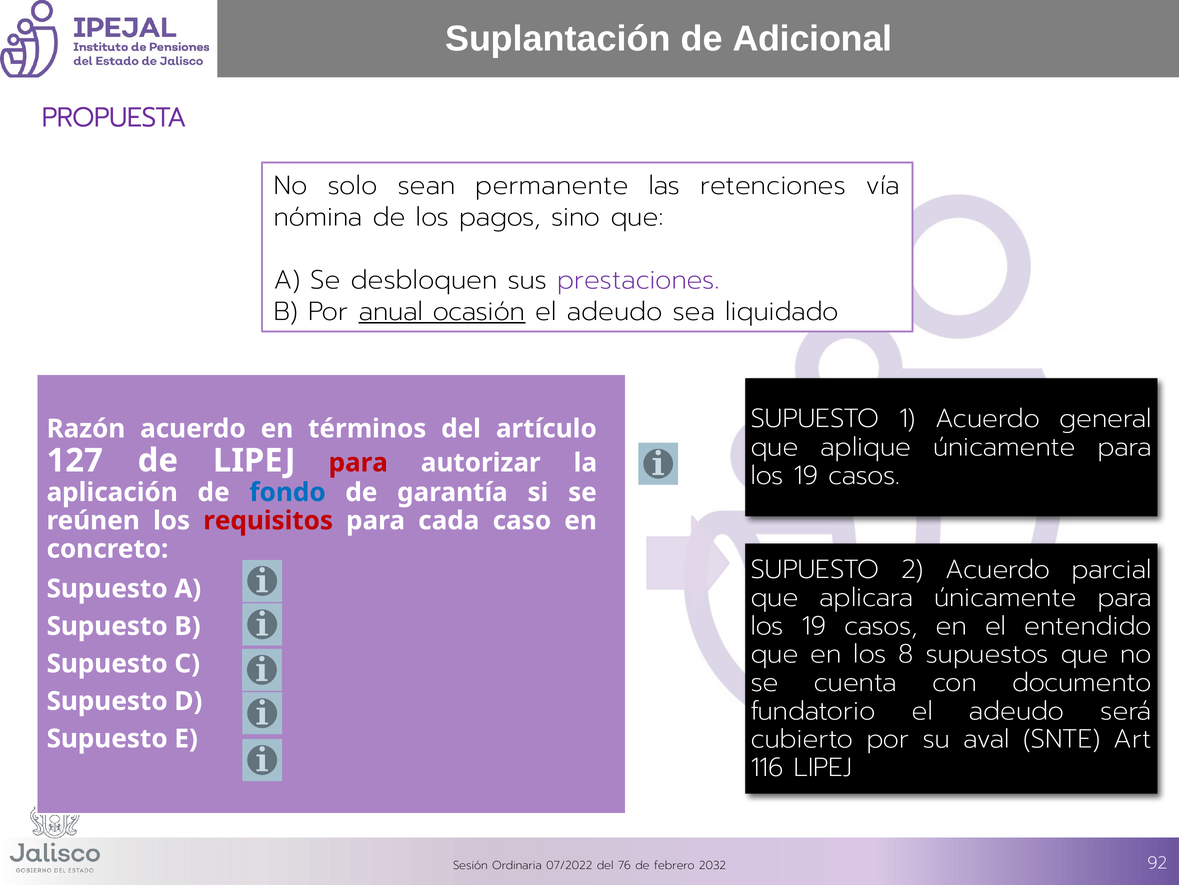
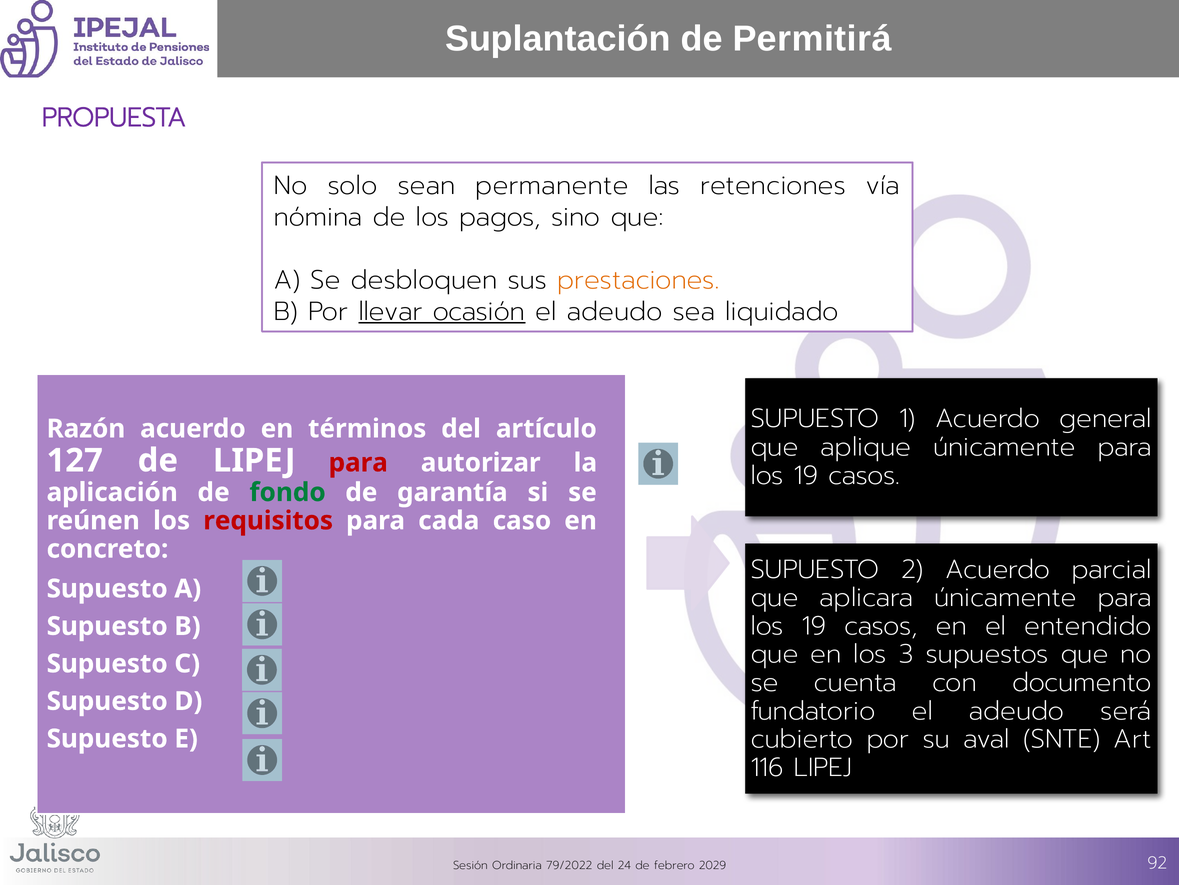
Adicional: Adicional -> Permitirá
prestaciones colour: purple -> orange
anual: anual -> llevar
fondo colour: blue -> green
8: 8 -> 3
07/2022: 07/2022 -> 79/2022
76: 76 -> 24
2032: 2032 -> 2029
